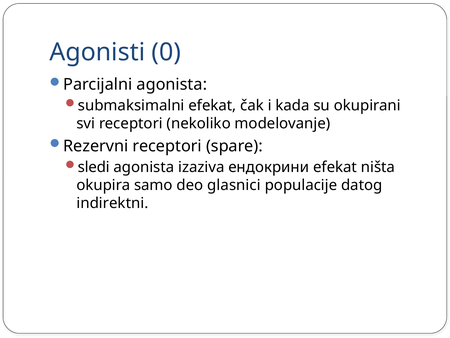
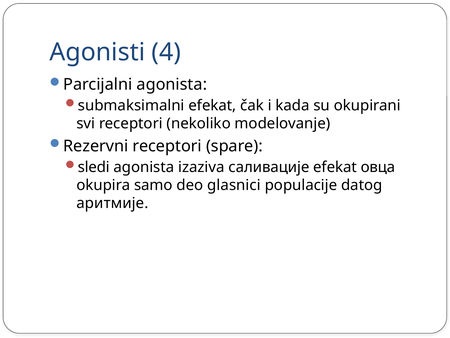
0: 0 -> 4
ендокрини: ендокрини -> саливације
ništa: ništa -> овца
indirektni: indirektni -> аритмије
